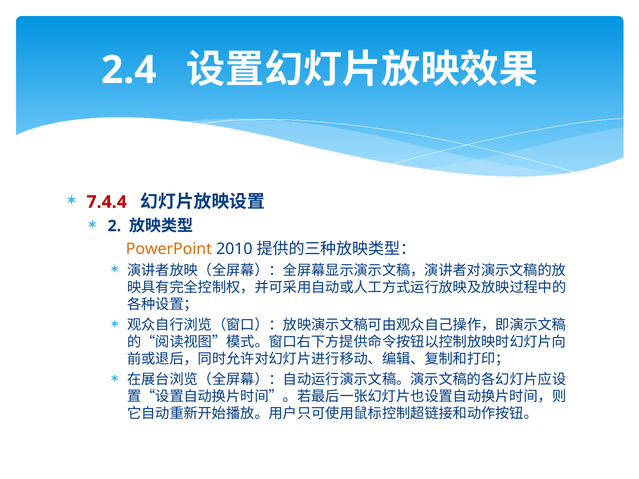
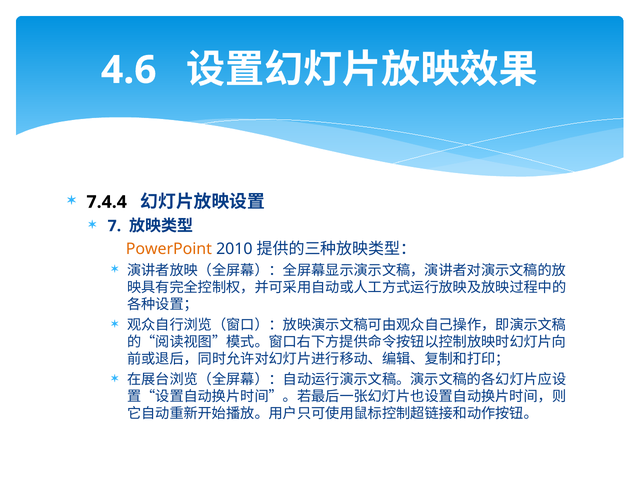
2.4: 2.4 -> 4.6
7.4.4 colour: red -> black
2: 2 -> 7
